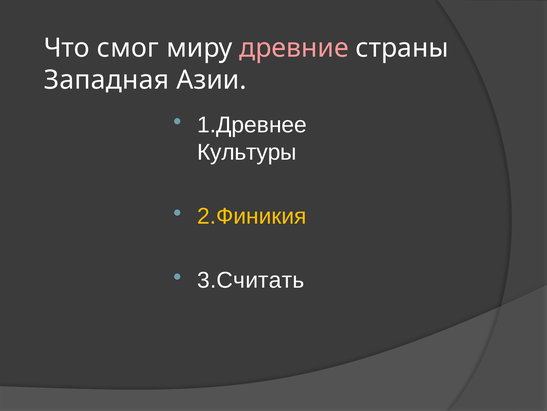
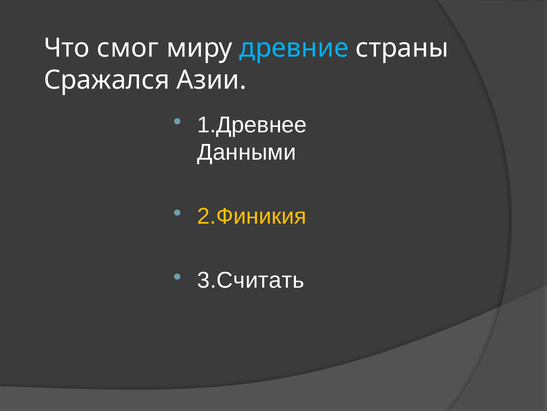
древние colour: pink -> light blue
Западная: Западная -> Сражался
Культуры: Культуры -> Данными
